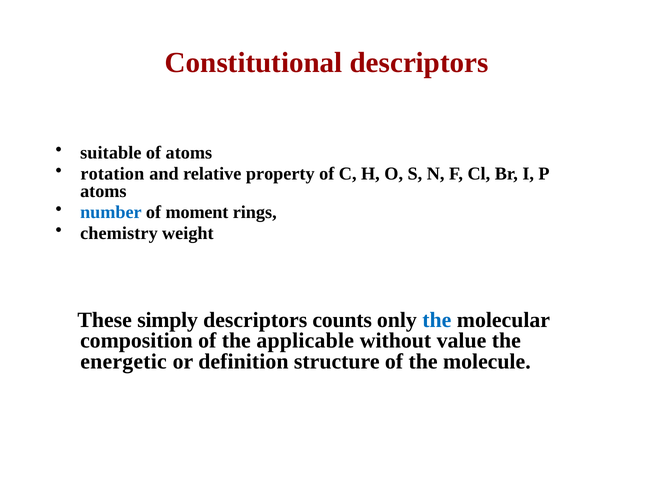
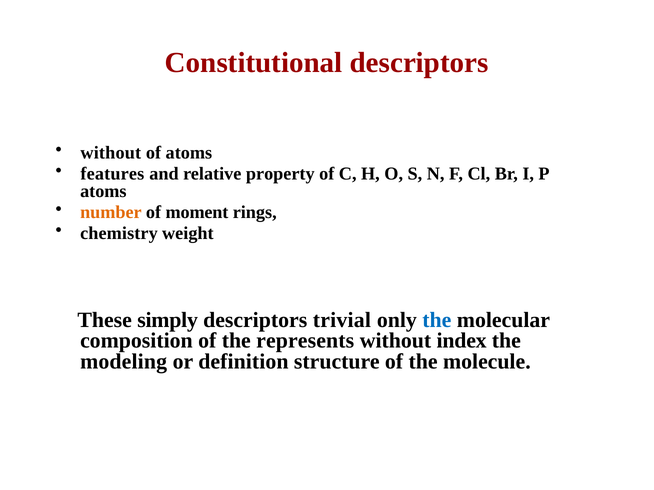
suitable at (111, 153): suitable -> without
rotation: rotation -> features
number colour: blue -> orange
counts: counts -> trivial
applicable: applicable -> represents
value: value -> index
energetic: energetic -> modeling
